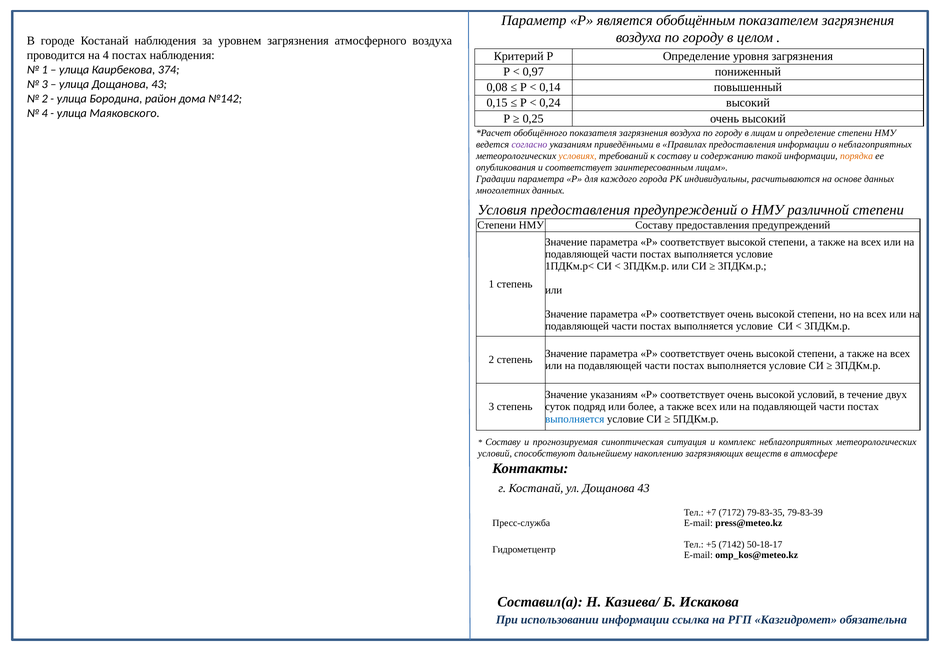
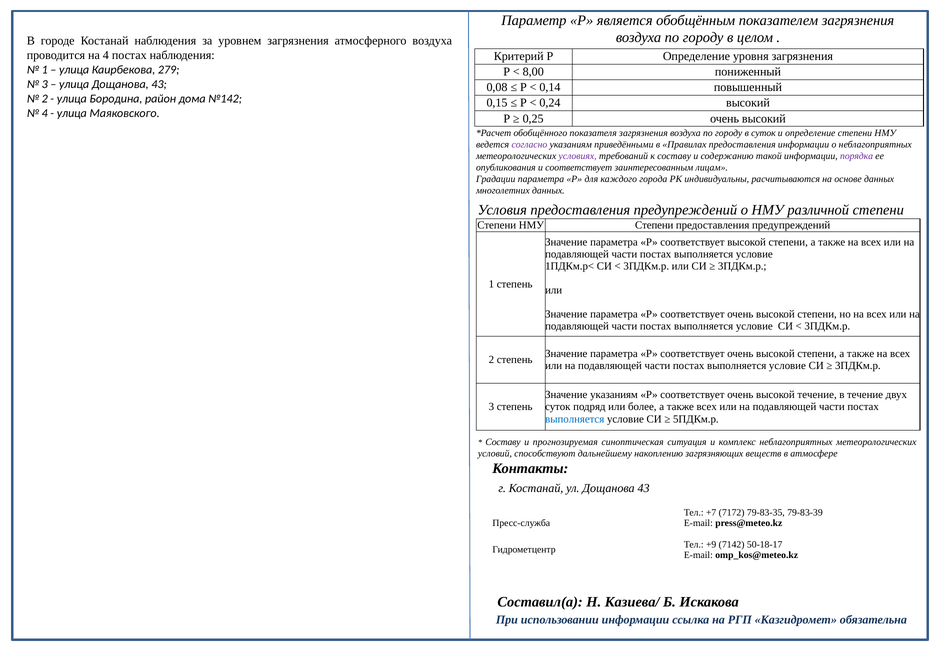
374: 374 -> 279
0,97: 0,97 -> 8,00
в лицам: лицам -> суток
условиях colour: orange -> purple
порядка colour: orange -> purple
НМУ Составу: Составу -> Степени
высокой условий: условий -> течение
+5: +5 -> +9
